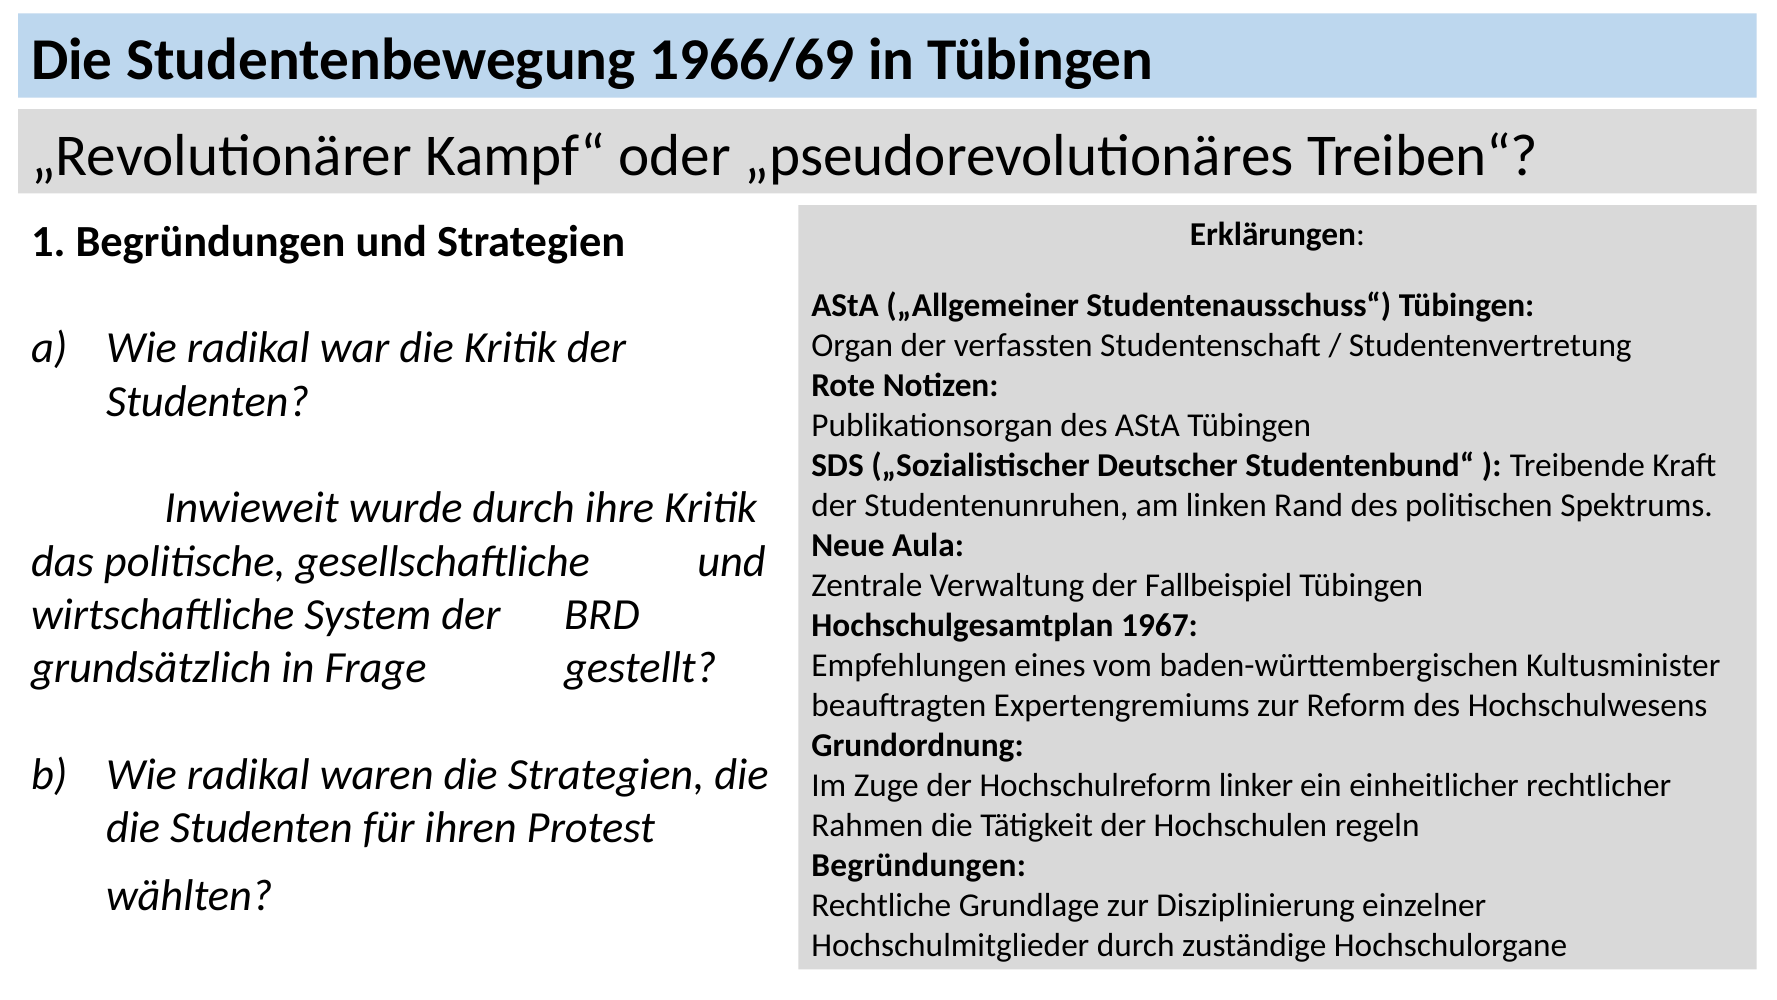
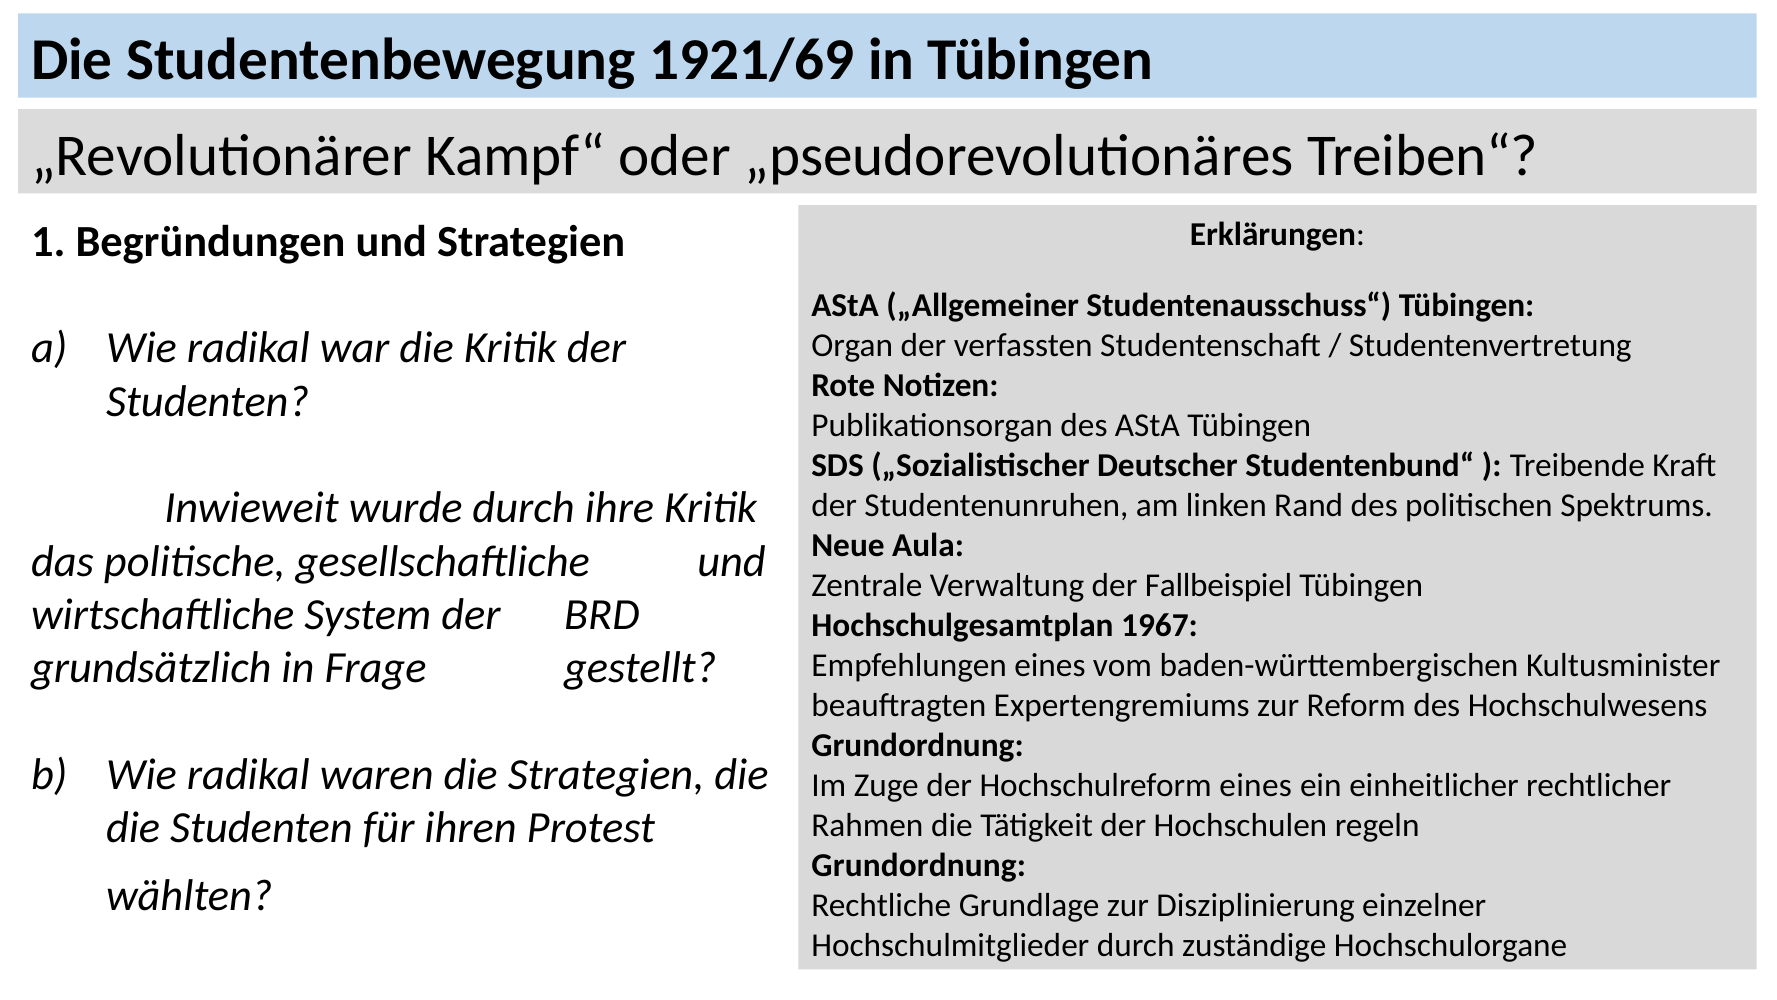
1966/69: 1966/69 -> 1921/69
Hochschulreform linker: linker -> eines
Begründungen at (919, 865): Begründungen -> Grundordnung
